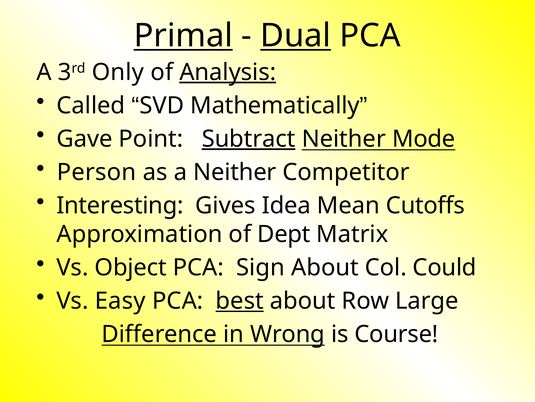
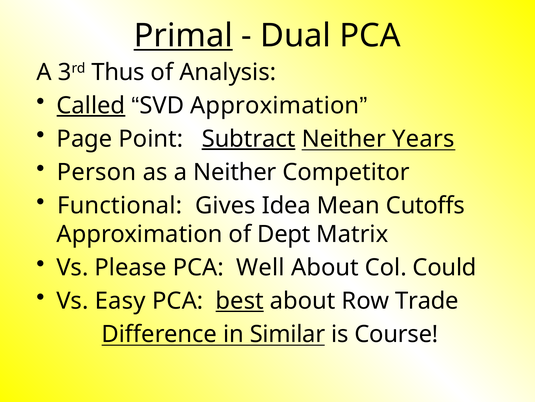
Dual underline: present -> none
Only: Only -> Thus
Analysis underline: present -> none
Called underline: none -> present
SVD Mathematically: Mathematically -> Approximation
Gave: Gave -> Page
Mode: Mode -> Years
Interesting: Interesting -> Functional
Object: Object -> Please
Sign: Sign -> Well
Large: Large -> Trade
Wrong: Wrong -> Similar
